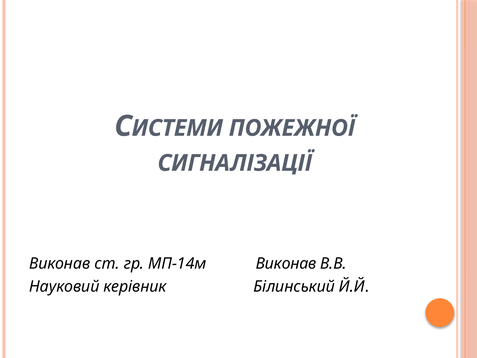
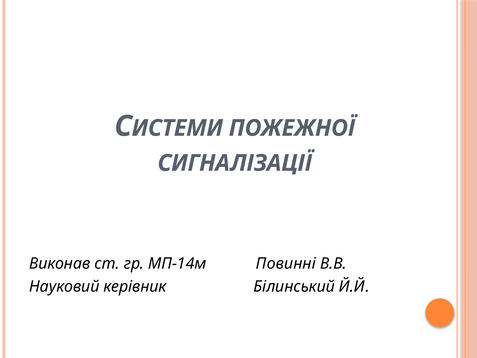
МП-14м Виконав: Виконав -> Повинні
